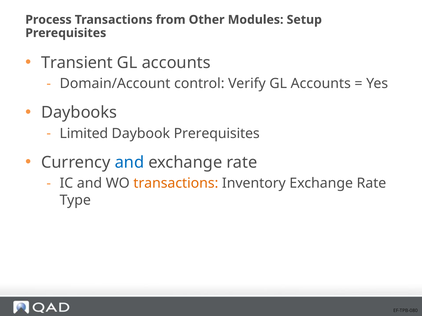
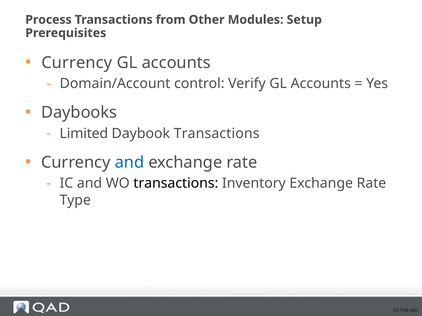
Transient at (77, 63): Transient -> Currency
Daybook Prerequisites: Prerequisites -> Transactions
transactions at (176, 184) colour: orange -> black
